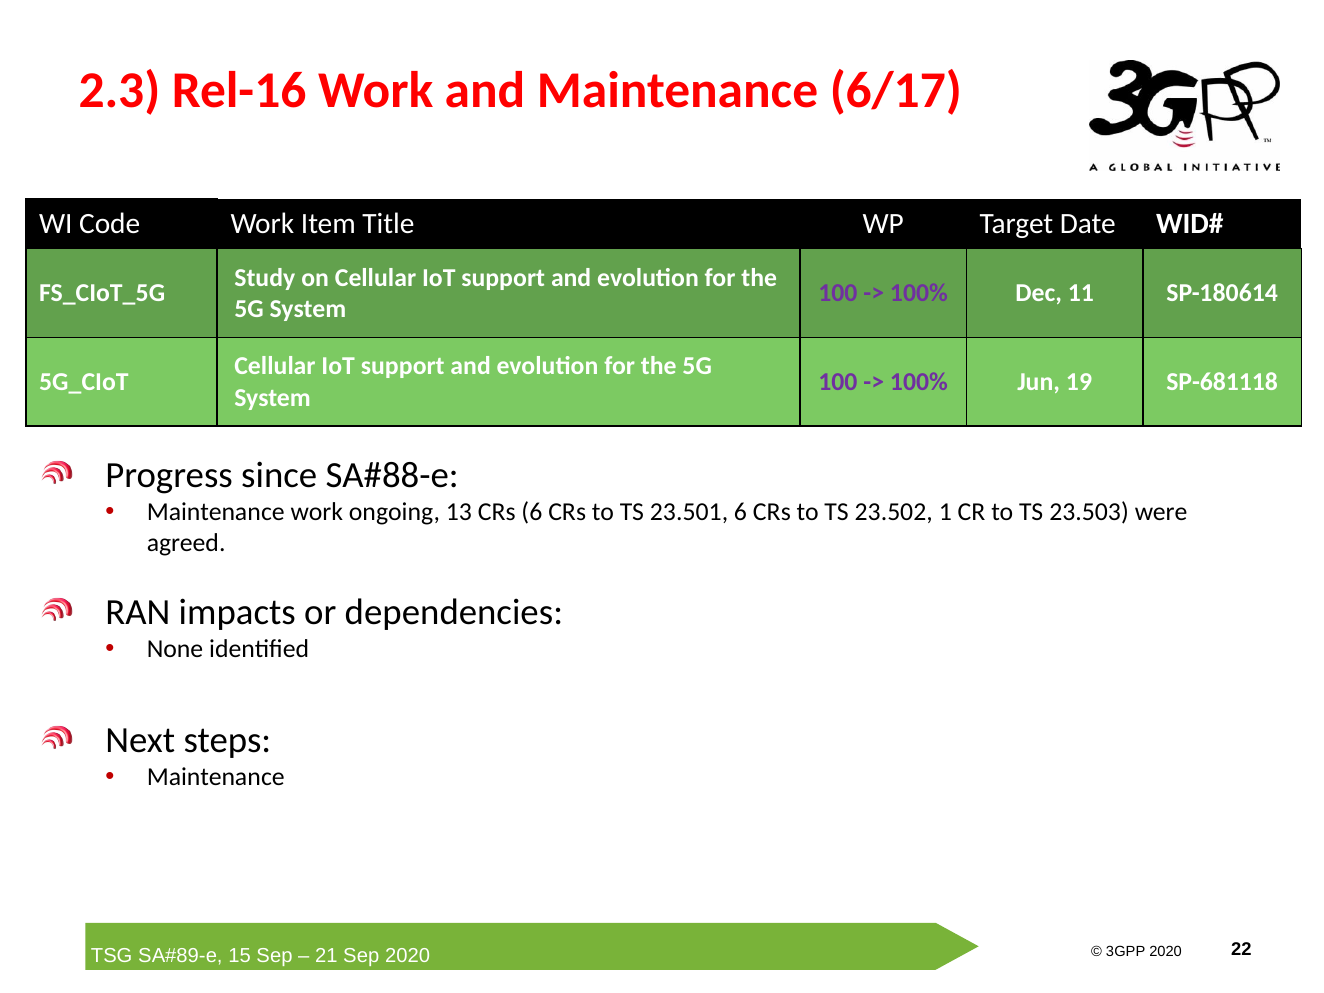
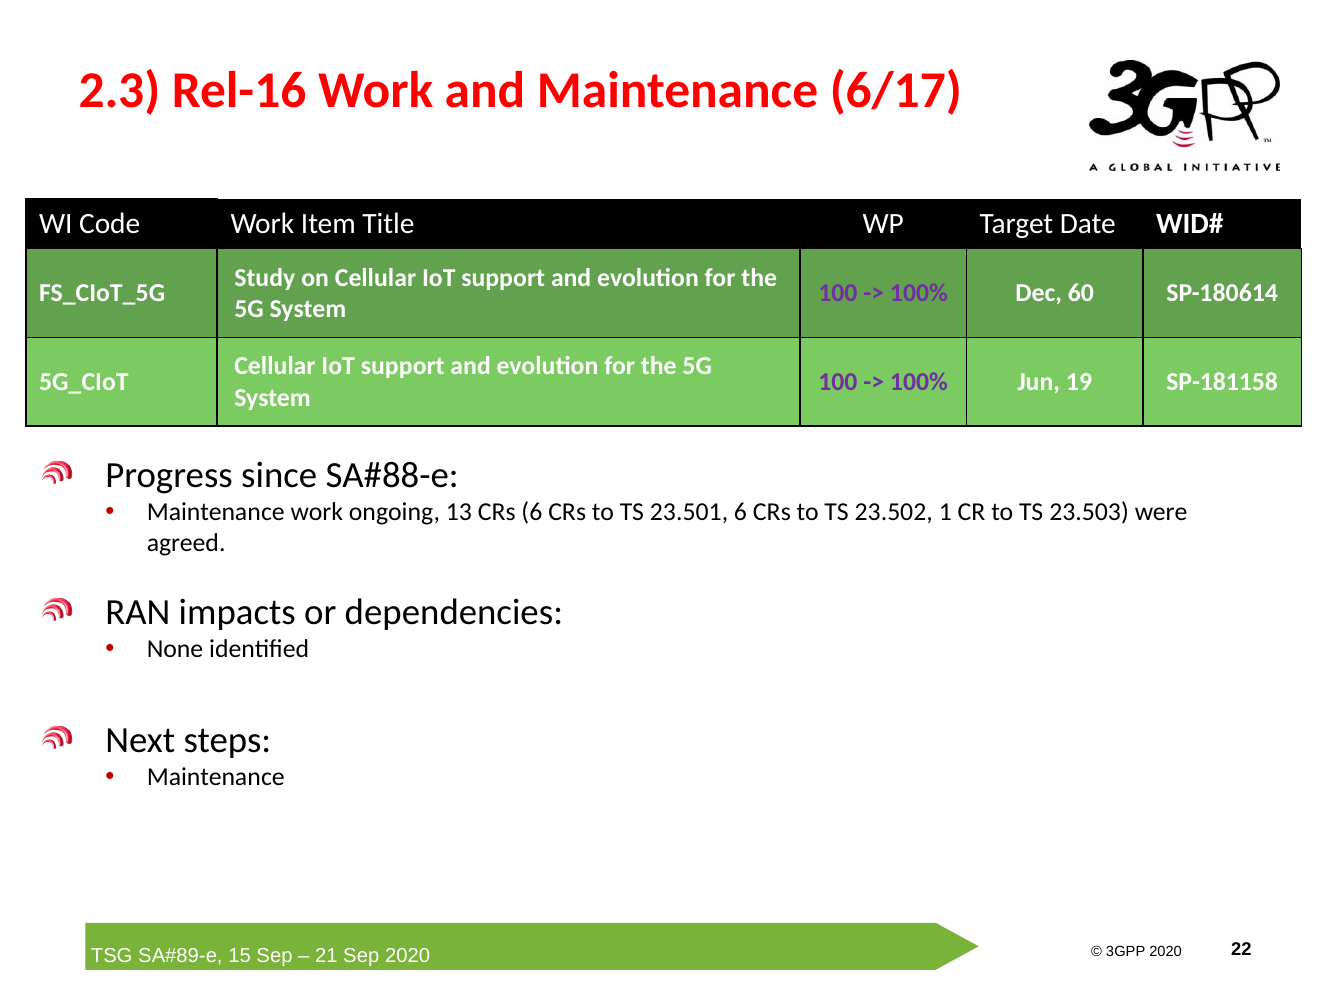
11: 11 -> 60
SP-681118: SP-681118 -> SP-181158
